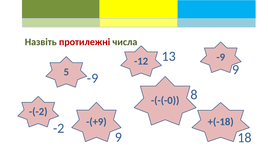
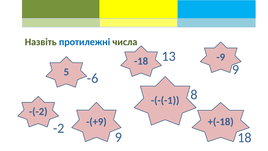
протилежні colour: red -> blue
-12: -12 -> -18
-9 at (93, 78): -9 -> -6
-(-(-0: -(-(-0 -> -(-(-1
